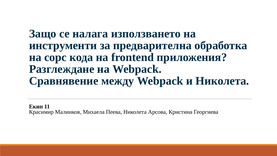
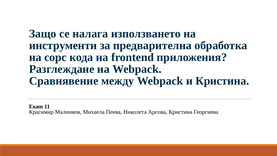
и Николета: Николета -> Кристина
